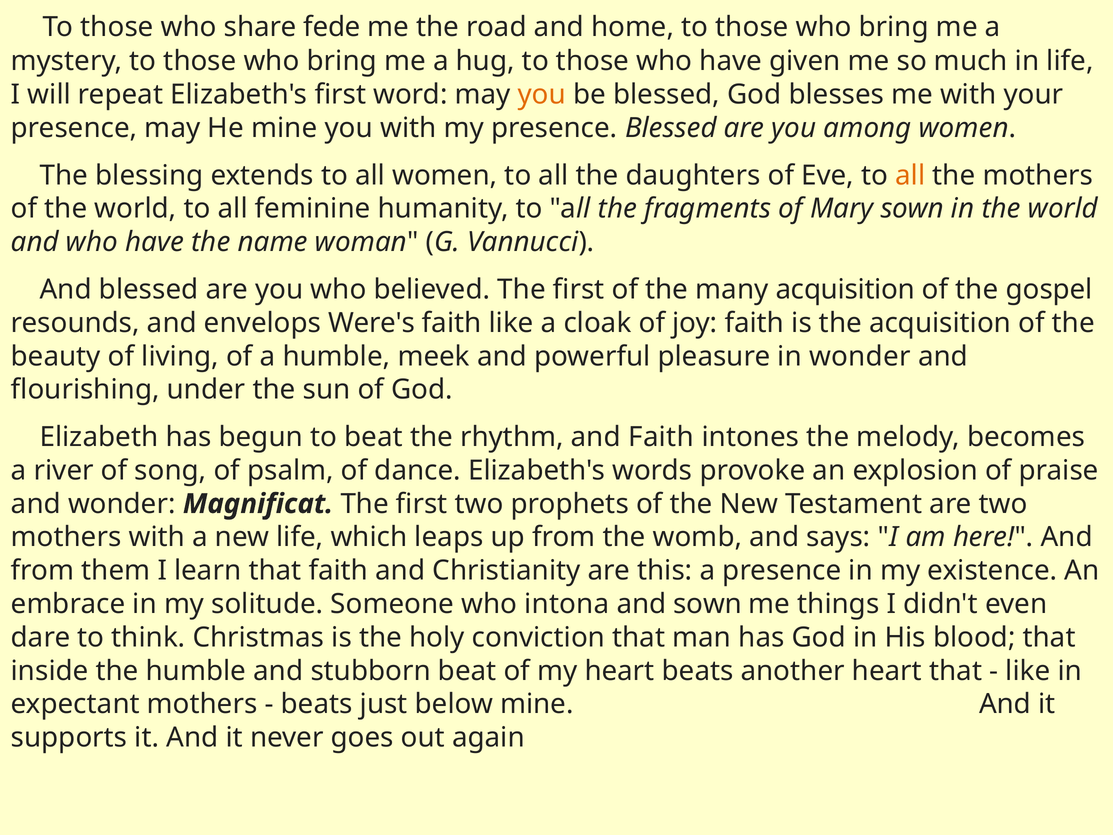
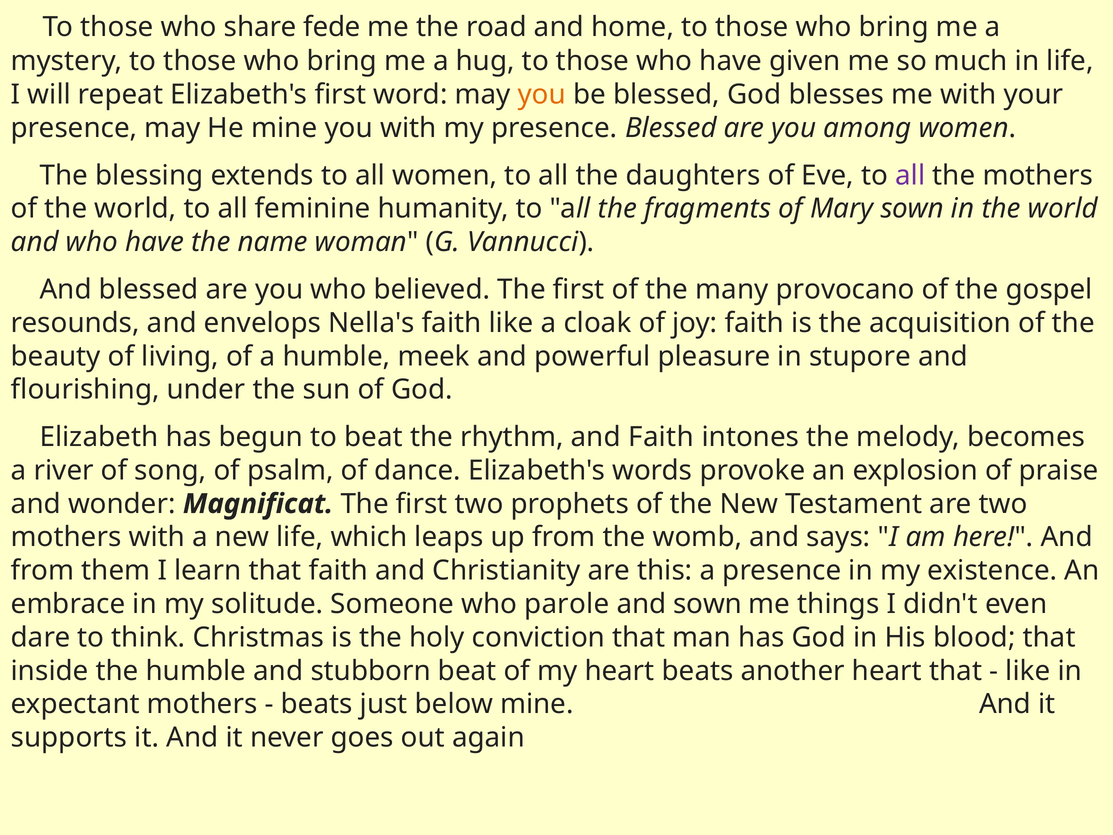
all at (910, 175) colour: orange -> purple
many acquisition: acquisition -> provocano
Were's: Were's -> Nella's
in wonder: wonder -> stupore
intona: intona -> parole
